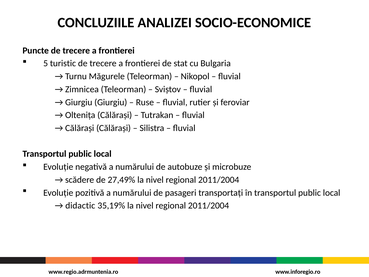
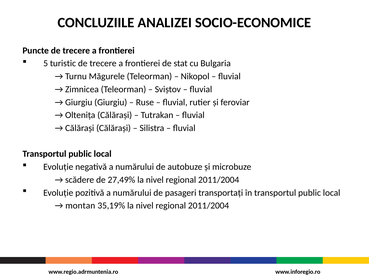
didactic: didactic -> montan
